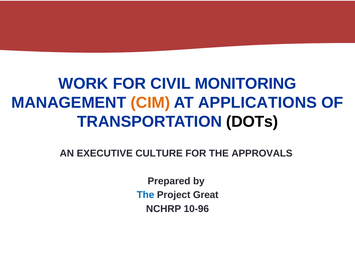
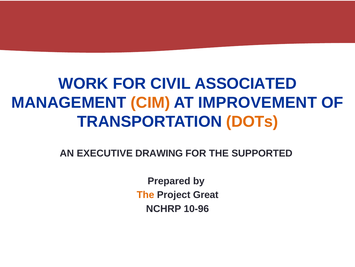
MONITORING: MONITORING -> ASSOCIATED
APPLICATIONS: APPLICATIONS -> IMPROVEMENT
DOTs colour: black -> orange
CULTURE: CULTURE -> DRAWING
APPROVALS: APPROVALS -> SUPPORTED
The at (145, 194) colour: blue -> orange
